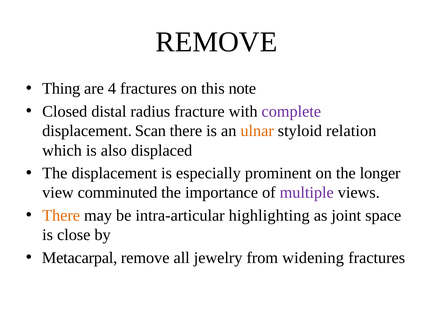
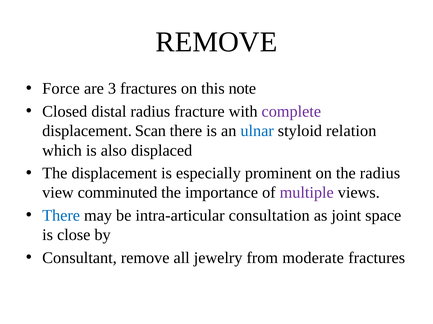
Thing: Thing -> Force
4: 4 -> 3
ulnar colour: orange -> blue
the longer: longer -> radius
There at (61, 216) colour: orange -> blue
highlighting: highlighting -> consultation
Metacarpal: Metacarpal -> Consultant
widening: widening -> moderate
